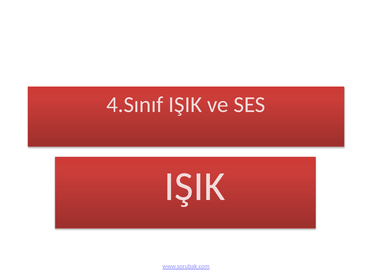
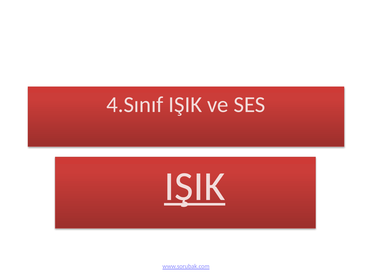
IŞIK at (195, 187) underline: none -> present
